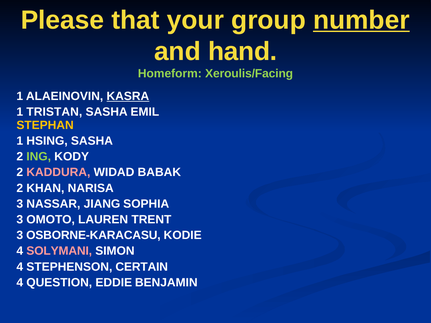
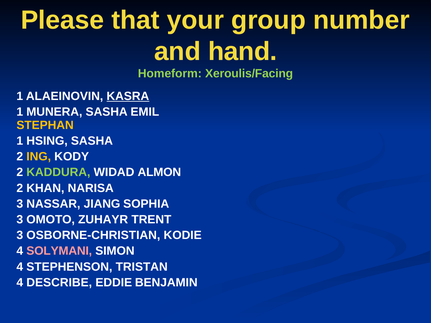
number underline: present -> none
TRISTAN: TRISTAN -> MUNERA
ING colour: light green -> yellow
KADDURA colour: pink -> light green
BABAK: BABAK -> ALMON
LAUREN: LAUREN -> ZUHAYR
OSBORNE-KARACASU: OSBORNE-KARACASU -> OSBORNE-CHRISTIAN
CERTAIN: CERTAIN -> TRISTAN
QUESTION: QUESTION -> DESCRIBE
